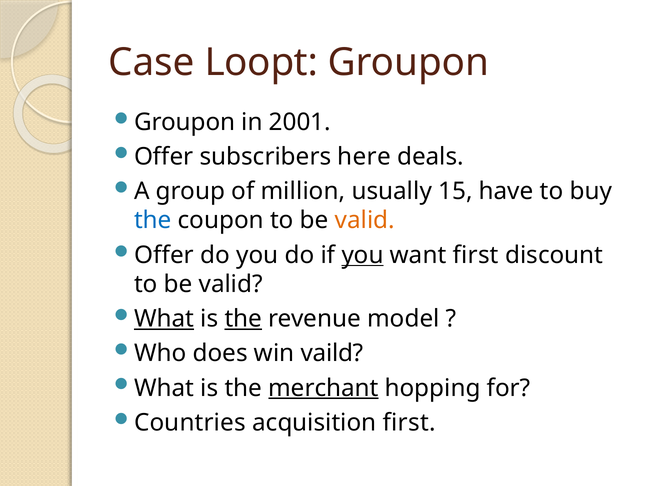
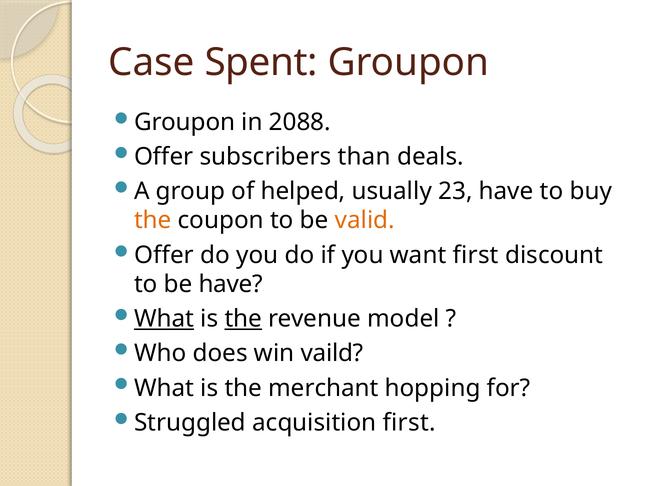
Loopt: Loopt -> Spent
2001: 2001 -> 2088
here: here -> than
million: million -> helped
15: 15 -> 23
the at (153, 220) colour: blue -> orange
you at (363, 255) underline: present -> none
valid at (231, 284): valid -> have
merchant underline: present -> none
Countries: Countries -> Struggled
